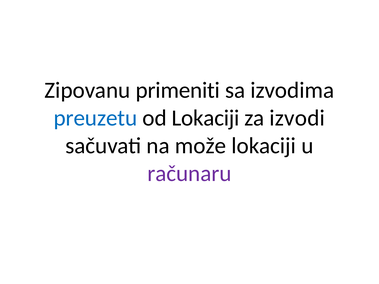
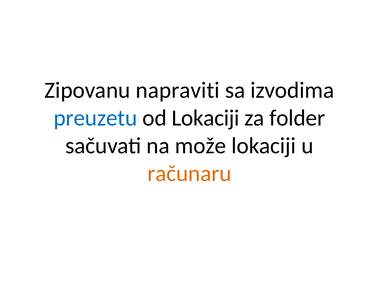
primeniti: primeniti -> napraviti
izvodi: izvodi -> folder
računaru colour: purple -> orange
